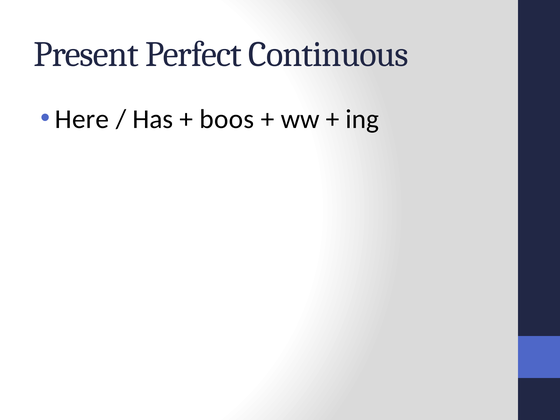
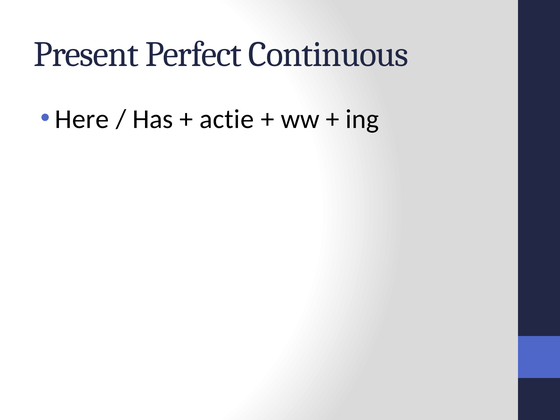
boos: boos -> actie
